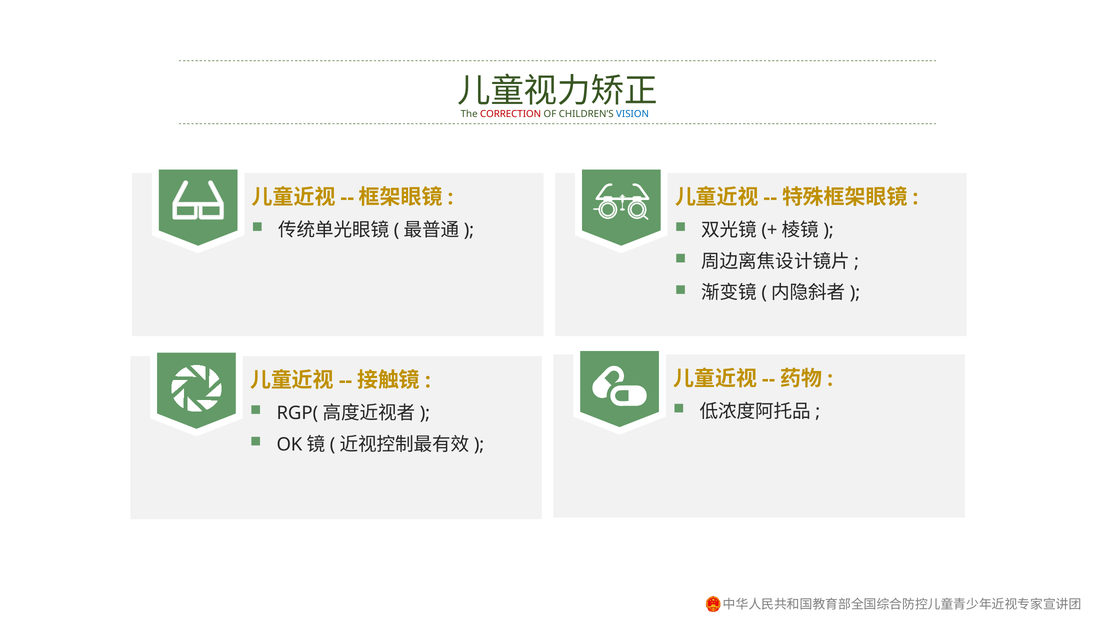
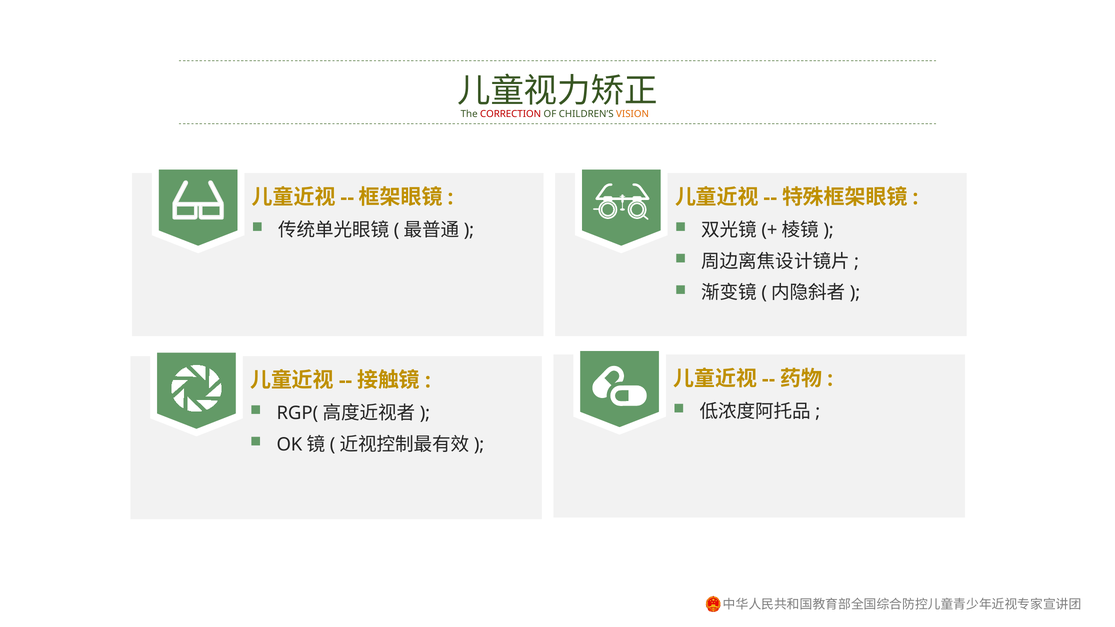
VISION colour: blue -> orange
